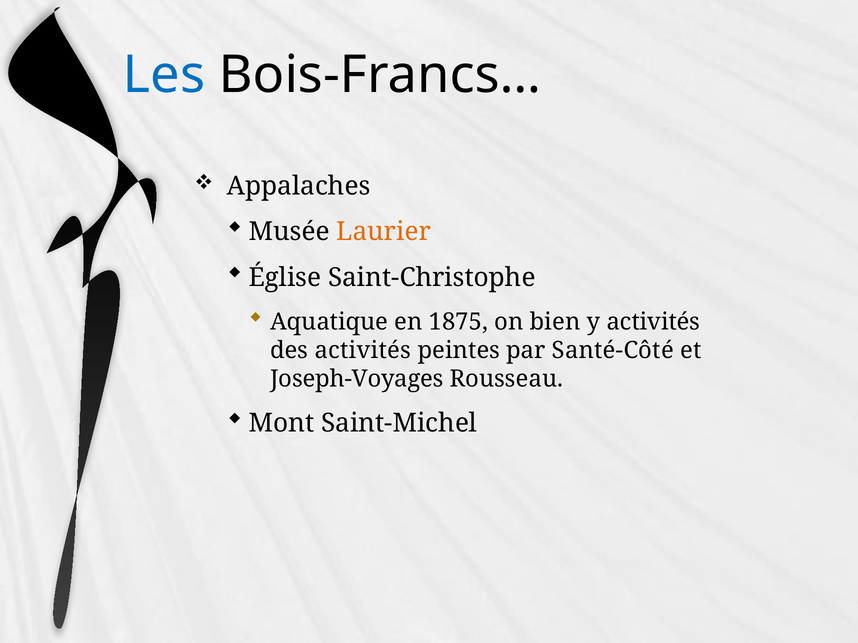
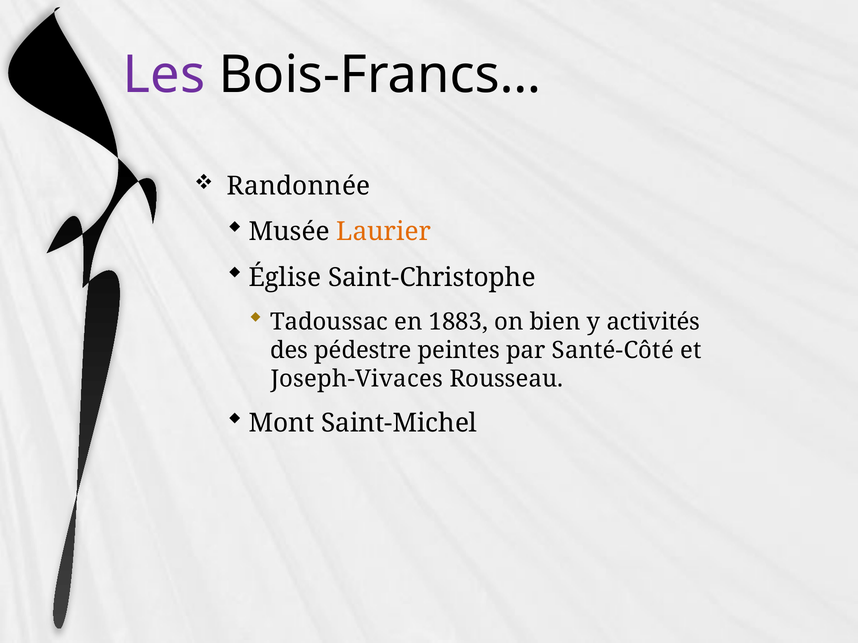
Les colour: blue -> purple
Appalaches: Appalaches -> Randonnée
Aquatique: Aquatique -> Tadoussac
1875: 1875 -> 1883
des activités: activités -> pédestre
Joseph-Voyages: Joseph-Voyages -> Joseph-Vivaces
